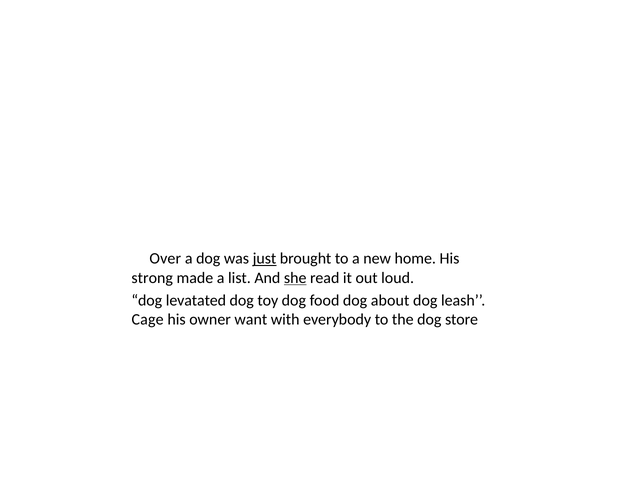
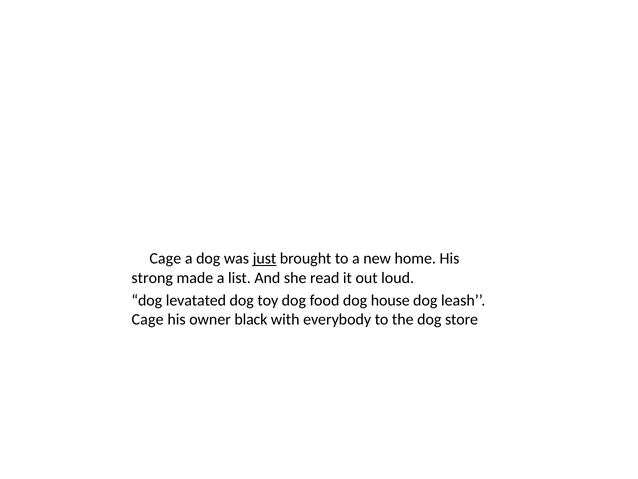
Over at (165, 258): Over -> Cage
she underline: present -> none
about: about -> house
want: want -> black
